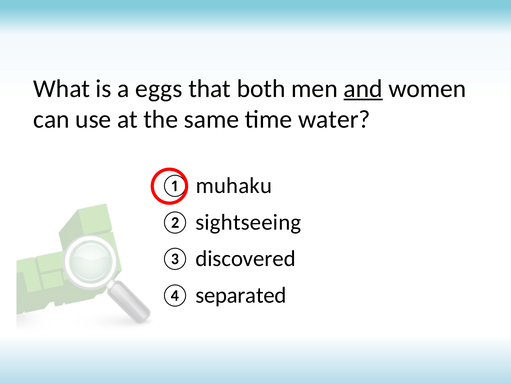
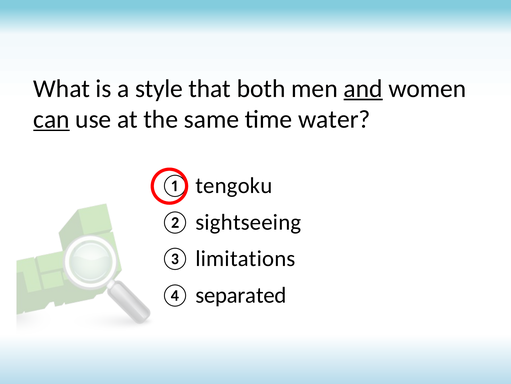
eggs: eggs -> style
can underline: none -> present
muhaku: muhaku -> tengoku
discovered: discovered -> limitations
